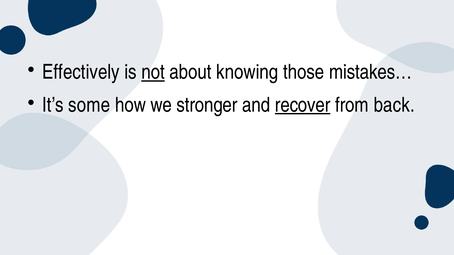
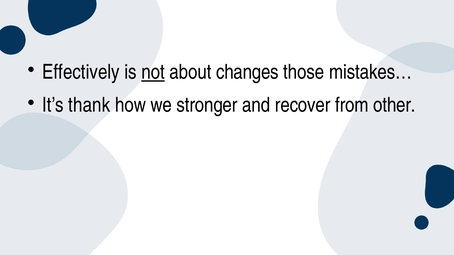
knowing: knowing -> changes
some: some -> thank
recover underline: present -> none
back: back -> other
